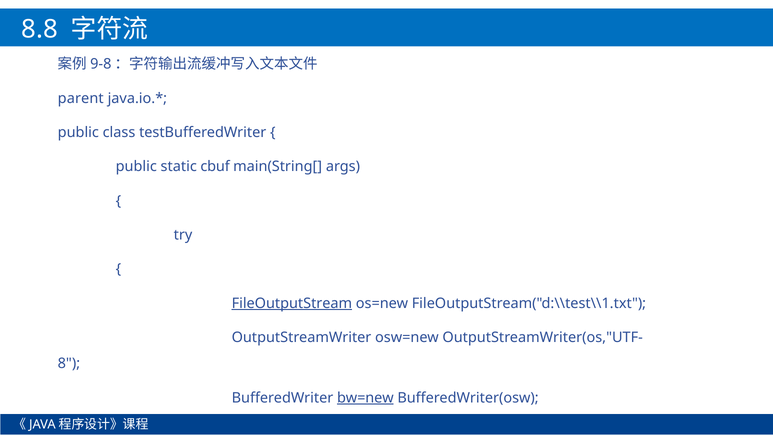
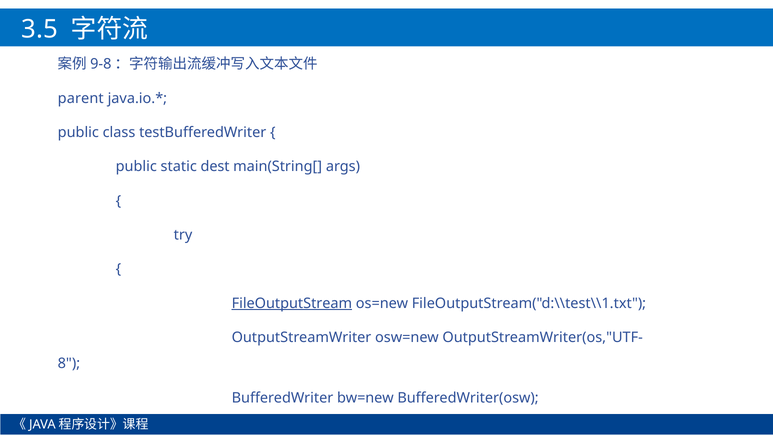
8.8: 8.8 -> 3.5
cbuf: cbuf -> dest
bw=new underline: present -> none
